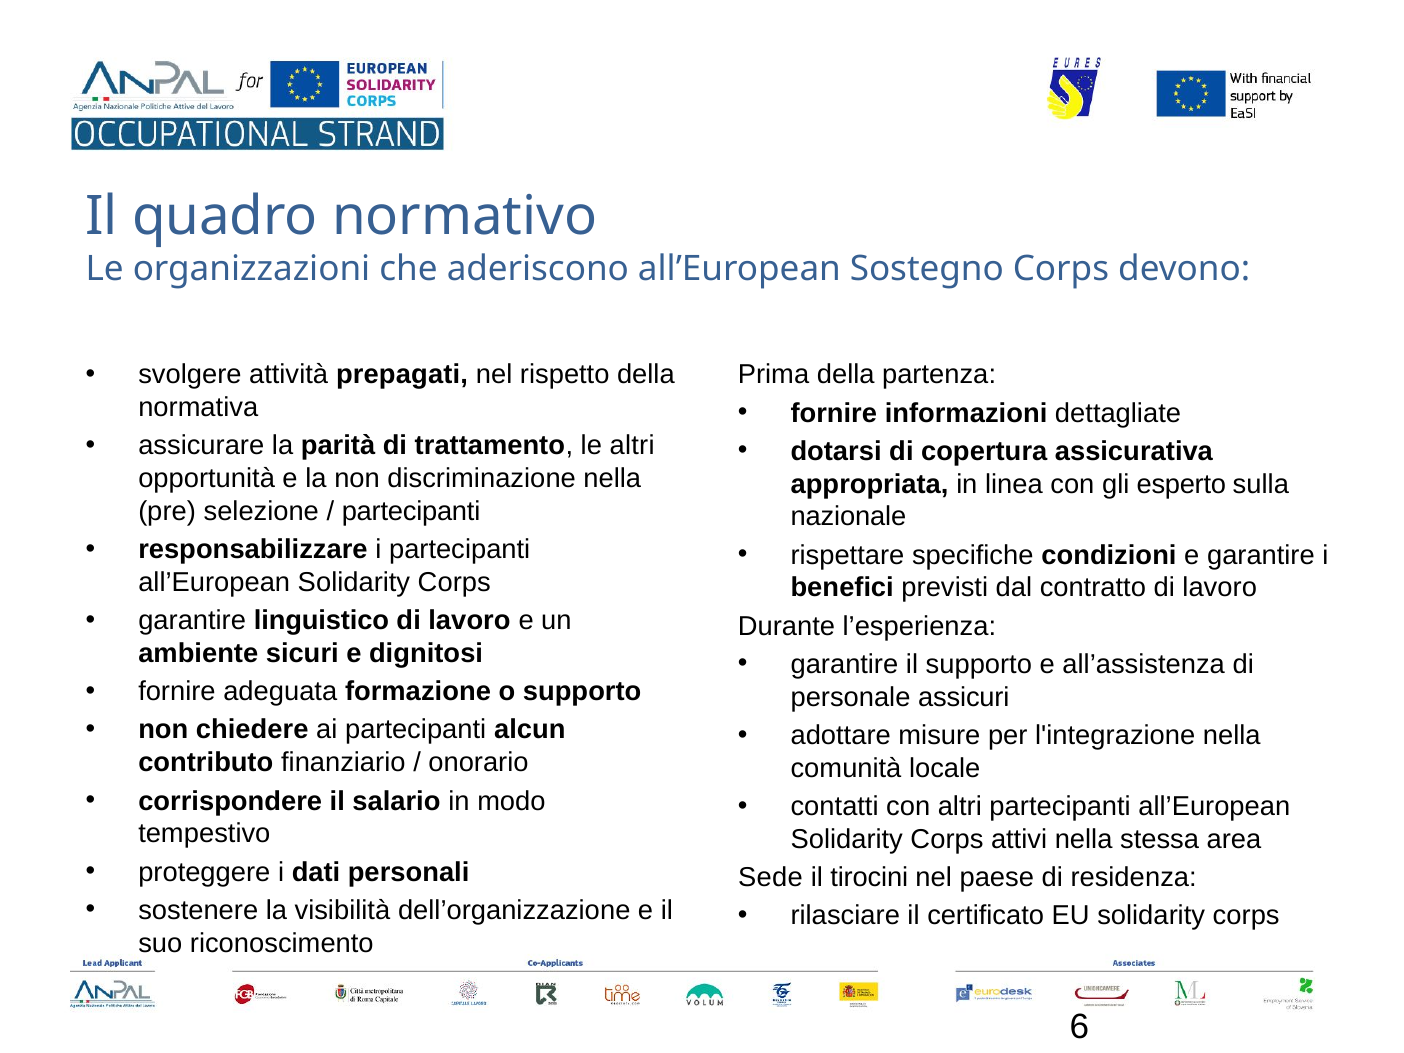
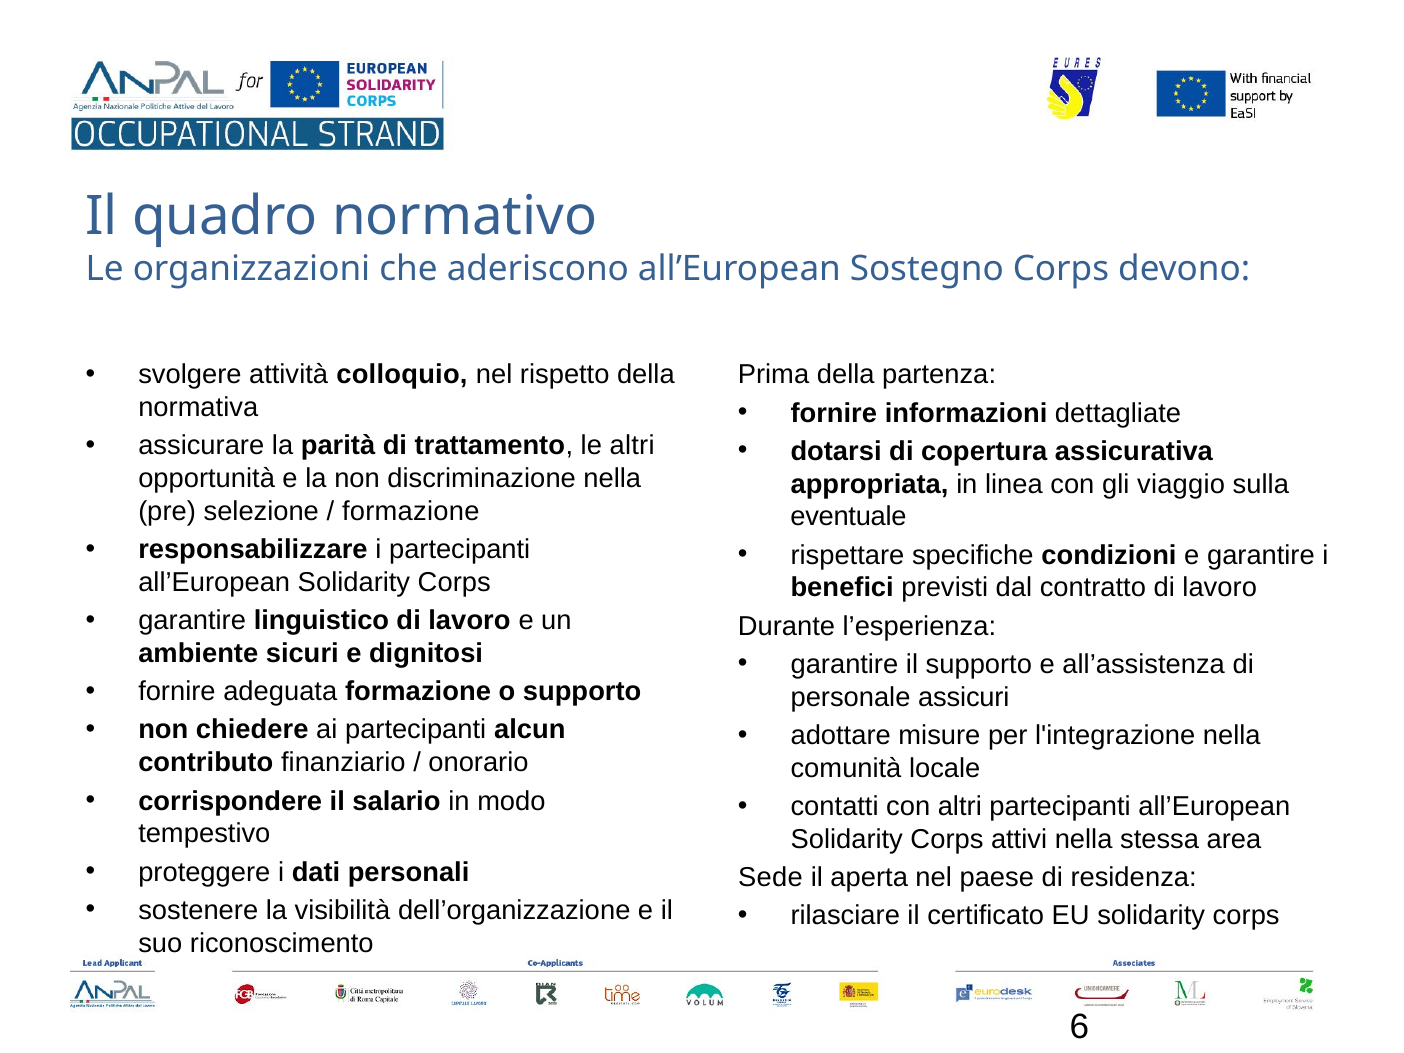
prepagati: prepagati -> colloquio
esperto: esperto -> viaggio
partecipanti at (411, 511): partecipanti -> formazione
nazionale: nazionale -> eventuale
tirocini: tirocini -> aperta
